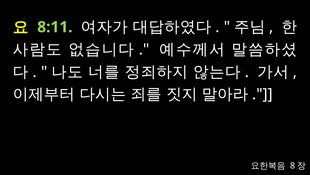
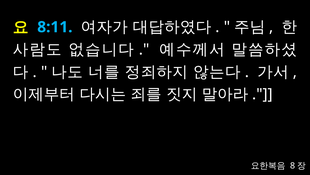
8:11 colour: light green -> light blue
